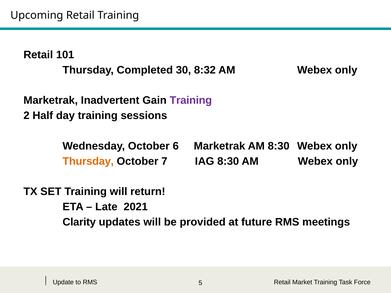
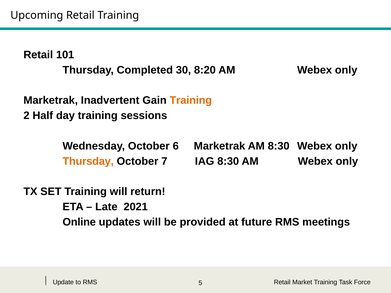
8:32: 8:32 -> 8:20
Training at (191, 100) colour: purple -> orange
Clarity: Clarity -> Online
